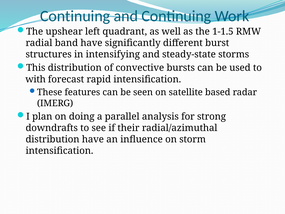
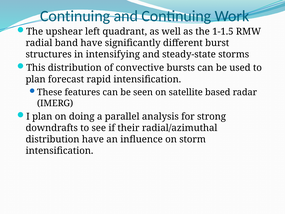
with at (36, 79): with -> plan
